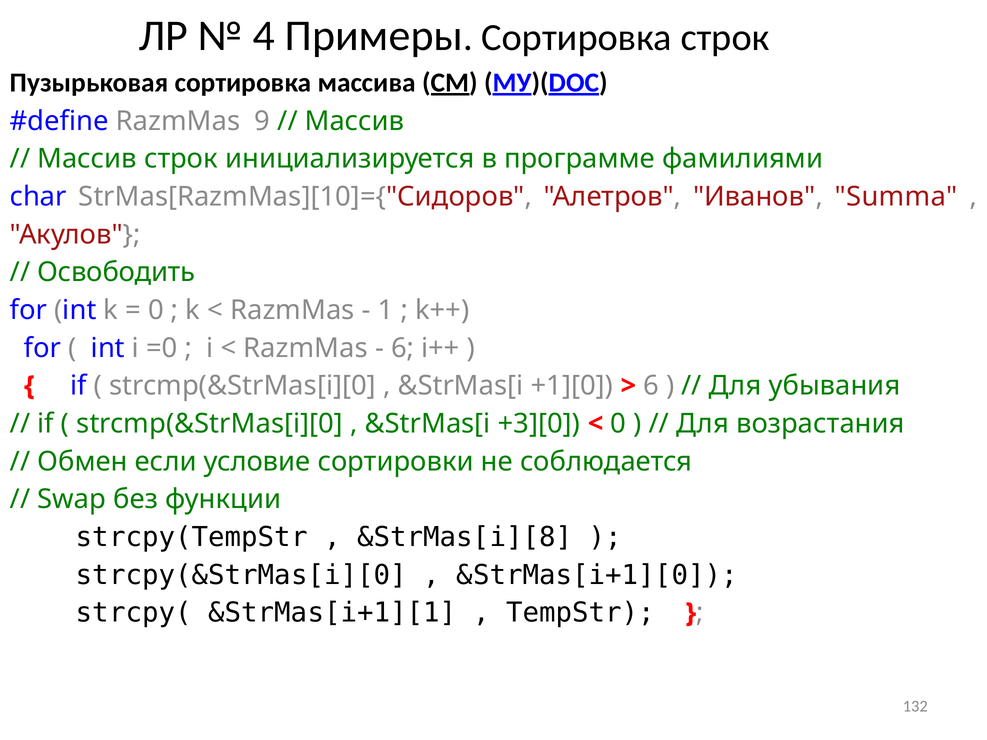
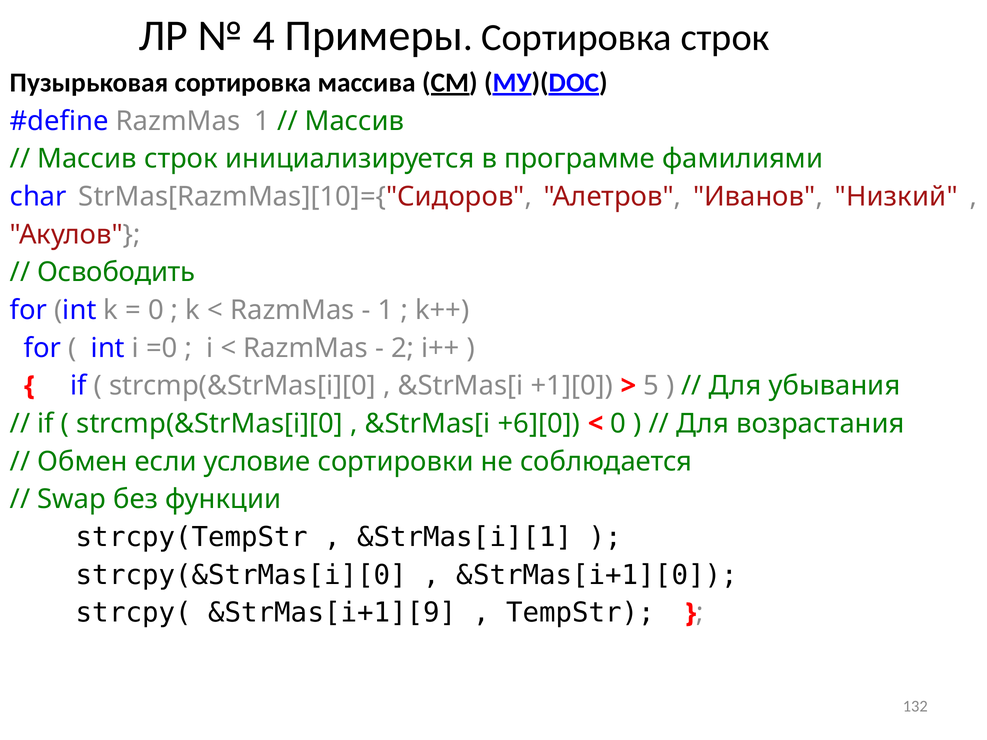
RazmMas 9: 9 -> 1
Summa: Summa -> Низкий
6 at (403, 348): 6 -> 2
6 at (651, 386): 6 -> 5
+3][0: +3][0 -> +6][0
&StrMas[i][8: &StrMas[i][8 -> &StrMas[i][1
&StrMas[i+1][1: &StrMas[i+1][1 -> &StrMas[i+1][9
